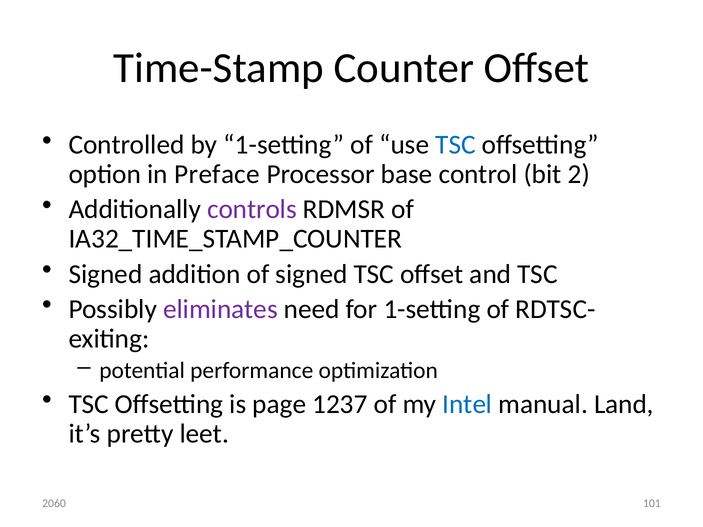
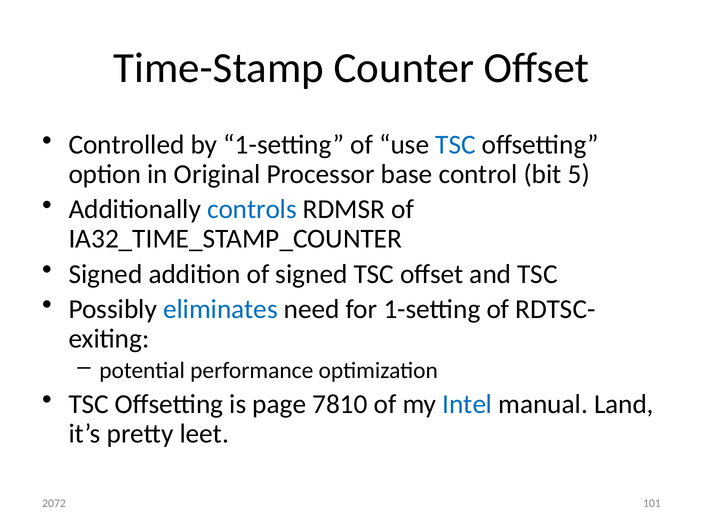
Preface: Preface -> Original
2: 2 -> 5
controls colour: purple -> blue
eliminates colour: purple -> blue
1237: 1237 -> 7810
2060: 2060 -> 2072
